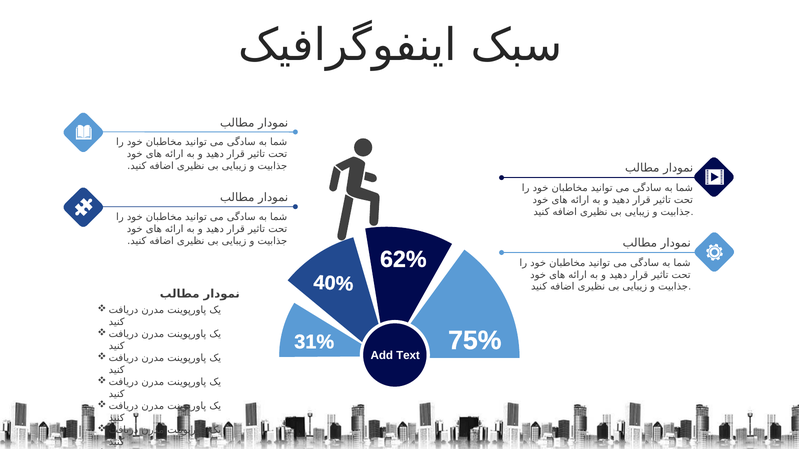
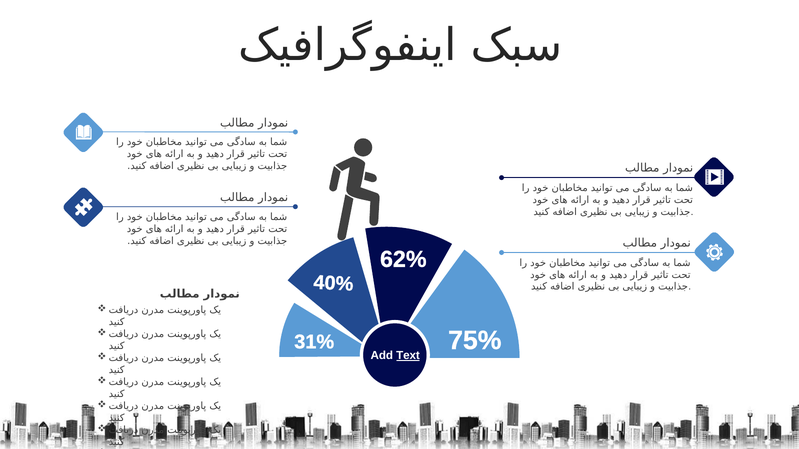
Text underline: none -> present
